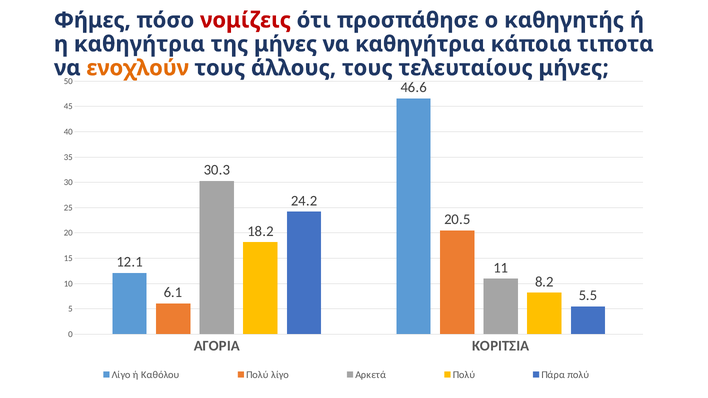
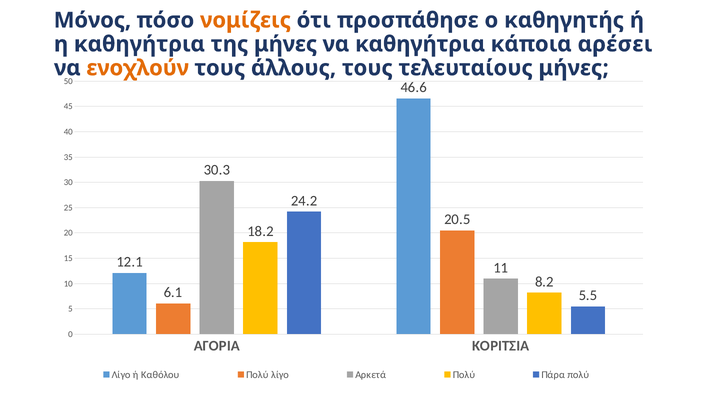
Φήμες: Φήμες -> Μόνος
νομίζεις colour: red -> orange
τιποτα: τιποτα -> αρέσει
